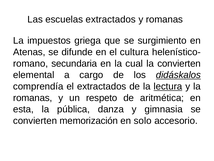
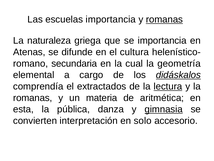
escuelas extractados: extractados -> importancia
romanas at (164, 19) underline: none -> present
impuestos: impuestos -> naturaleza
se surgimiento: surgimiento -> importancia
la convierten: convierten -> geometría
respeto: respeto -> materia
gimnasia underline: none -> present
memorización: memorización -> interpretación
